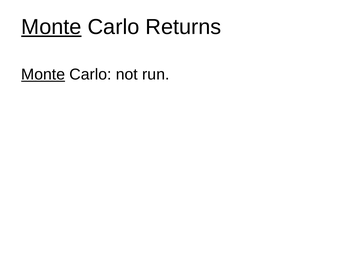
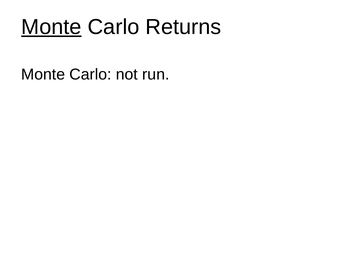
Monte at (43, 74) underline: present -> none
